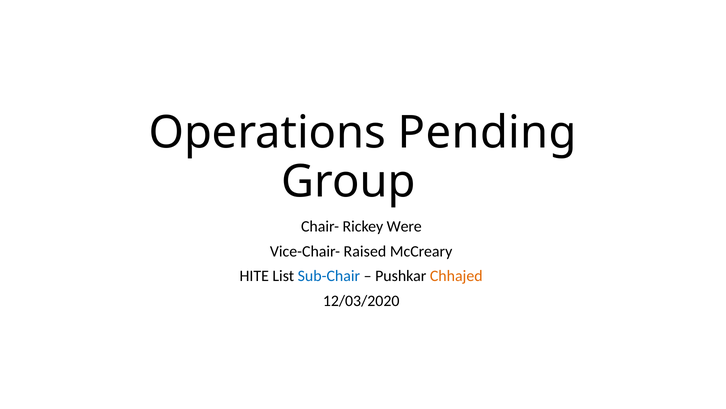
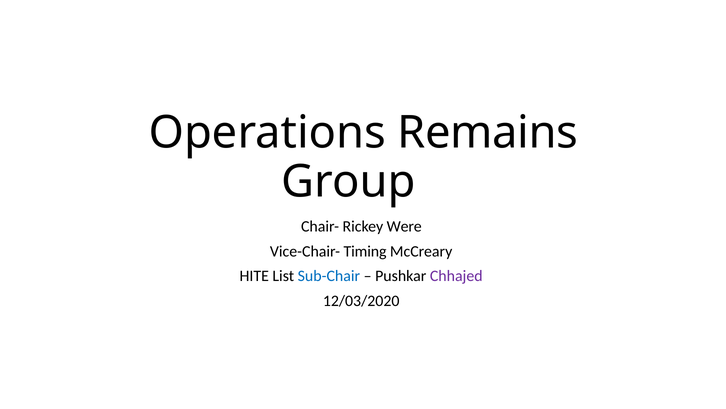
Pending: Pending -> Remains
Raised: Raised -> Timing
Chhajed colour: orange -> purple
